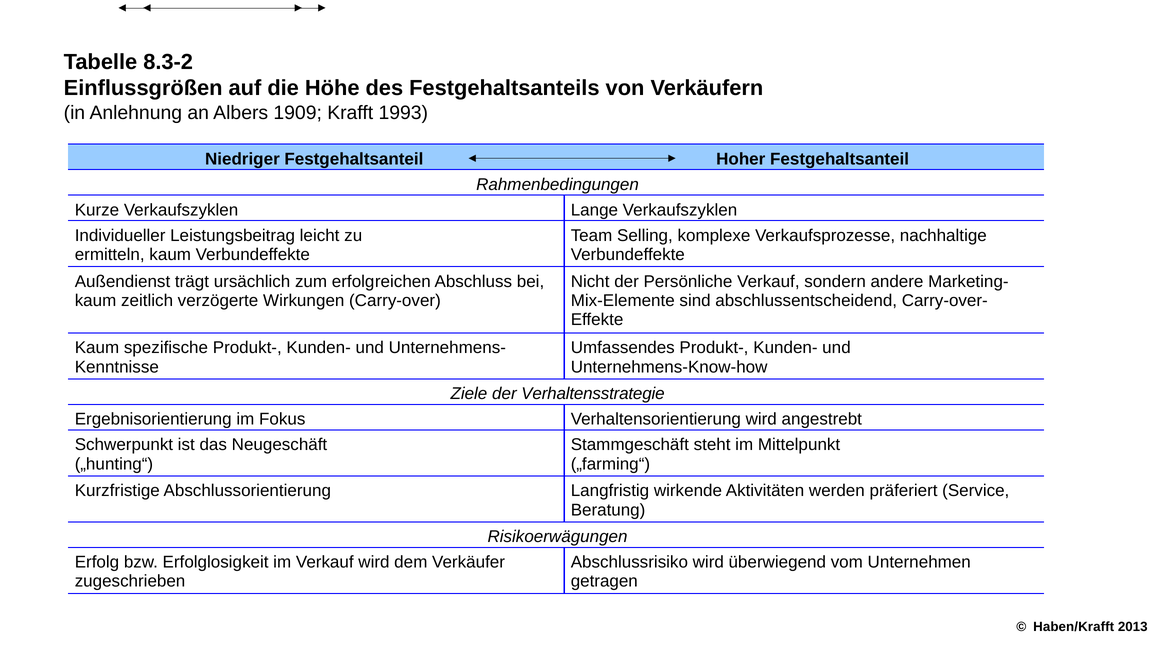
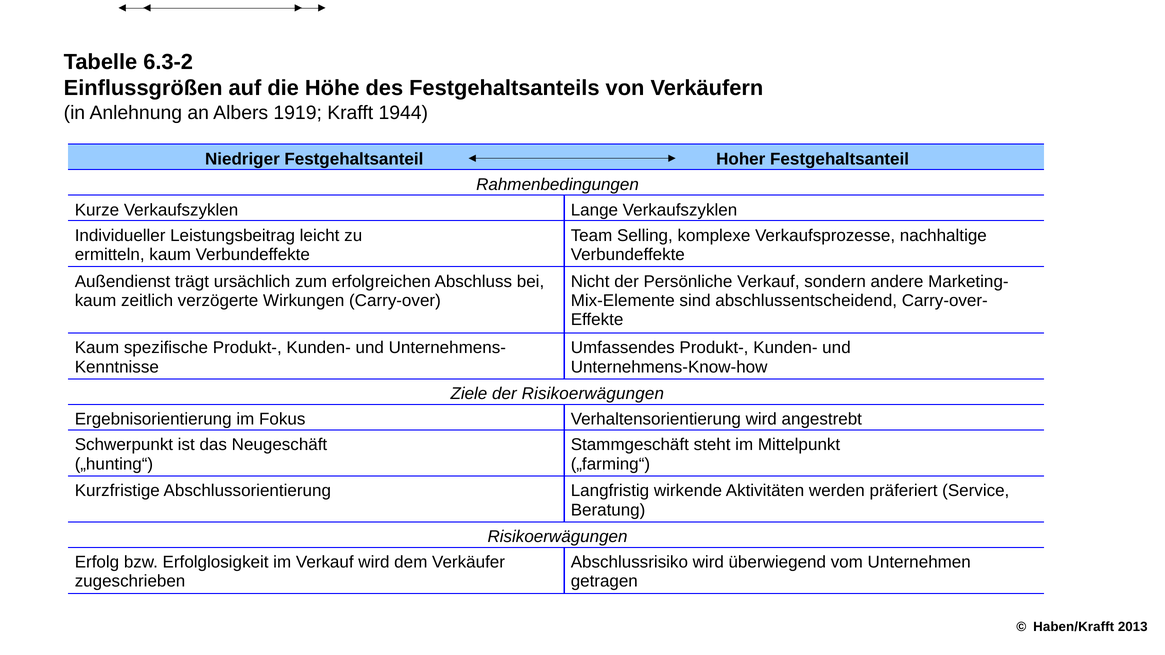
8.3-2: 8.3-2 -> 6.3-2
1909: 1909 -> 1919
1993: 1993 -> 1944
der Verhaltensstrategie: Verhaltensstrategie -> Risikoerwägungen
